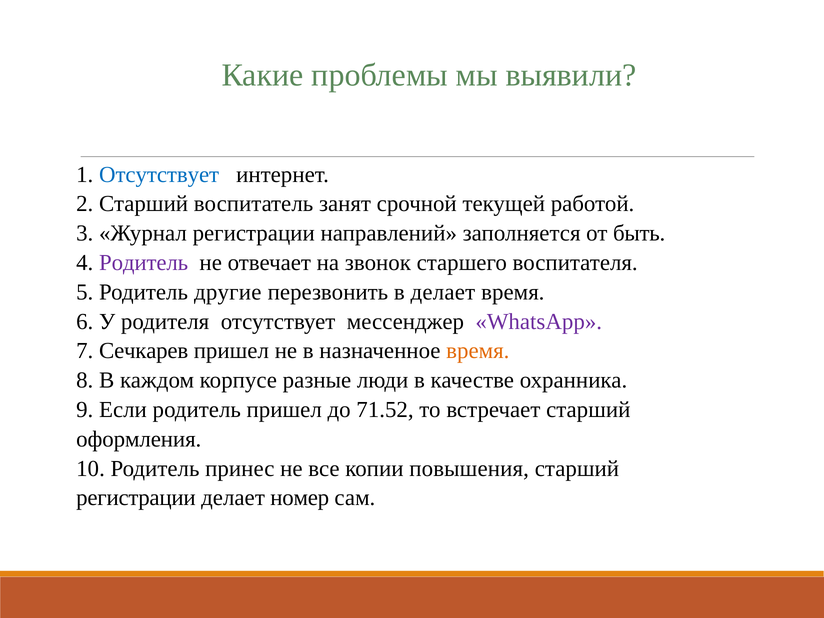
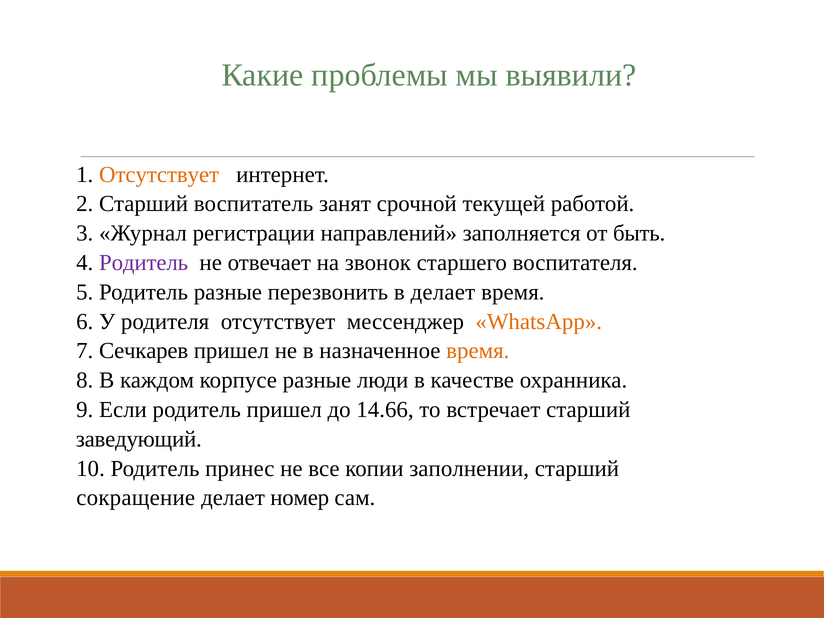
Отсутствует at (159, 175) colour: blue -> orange
Родитель другие: другие -> разные
WhatsApp colour: purple -> orange
71.52: 71.52 -> 14.66
оформления: оформления -> заведующий
повышения: повышения -> заполнении
регистрации at (136, 498): регистрации -> сокращение
